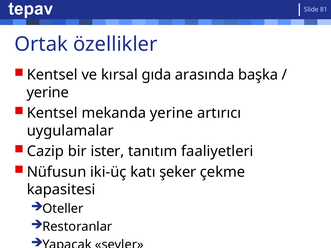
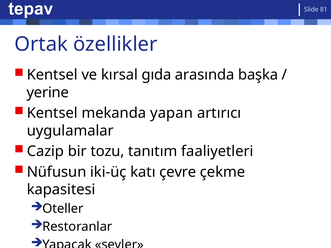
mekanda yerine: yerine -> yapan
ister: ister -> tozu
şeker: şeker -> çevre
